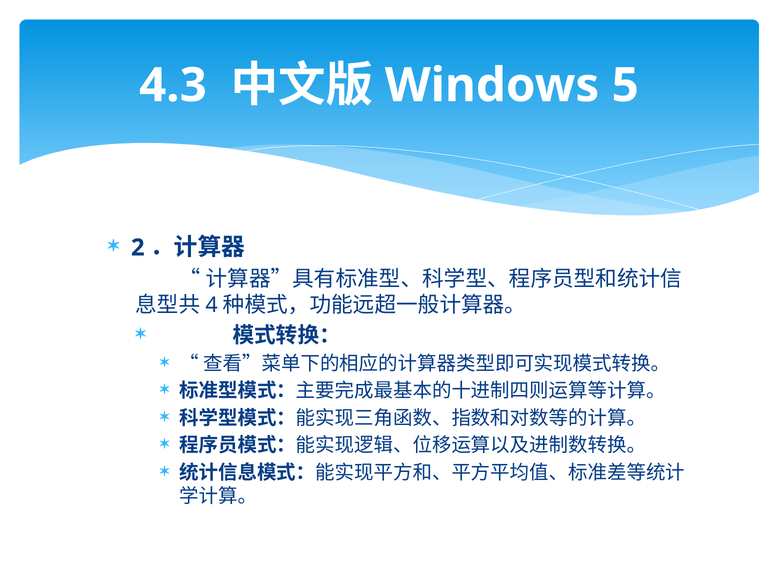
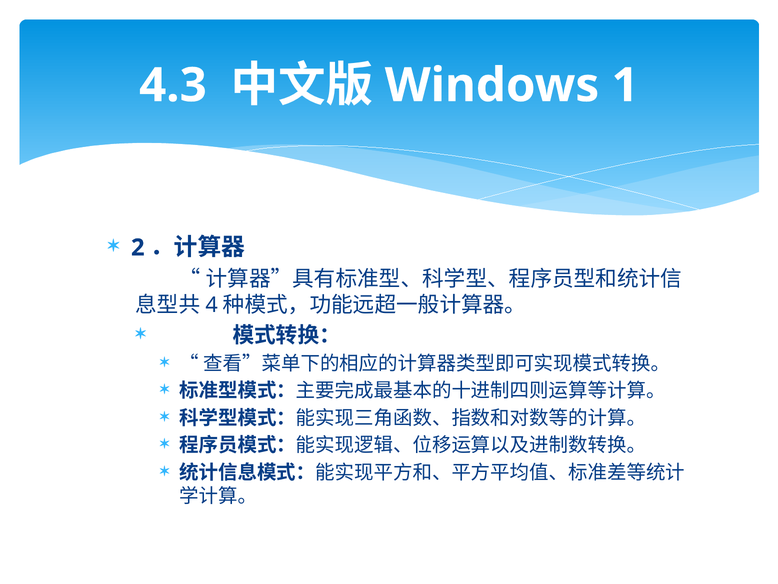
5: 5 -> 1
